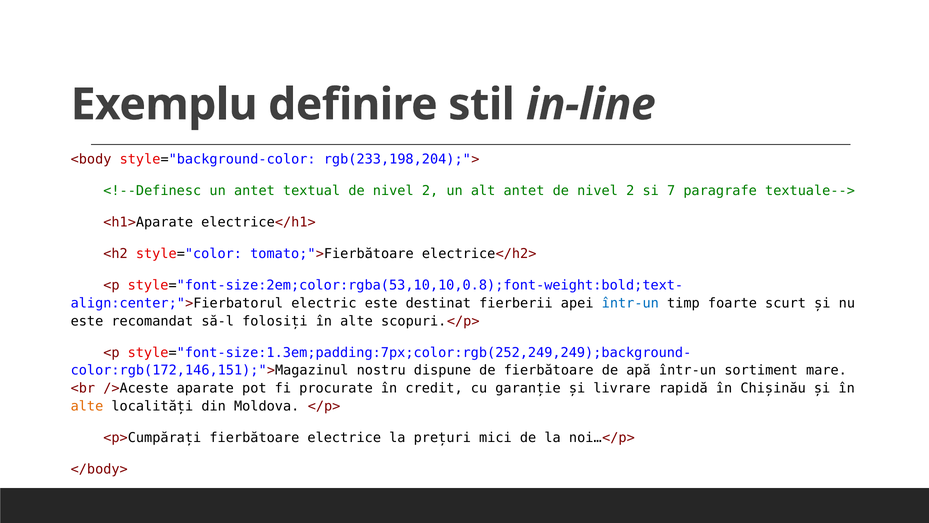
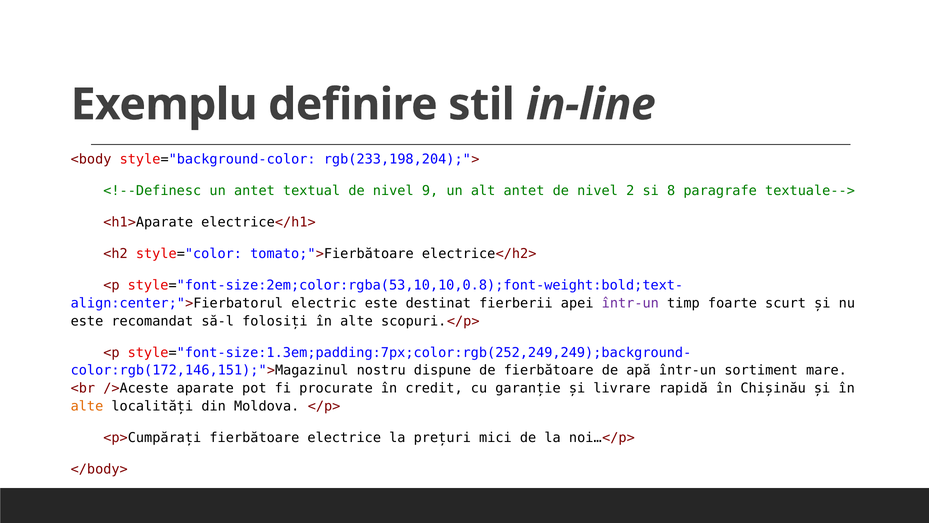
textual de nivel 2: 2 -> 9
7: 7 -> 8
într-un at (630, 303) colour: blue -> purple
